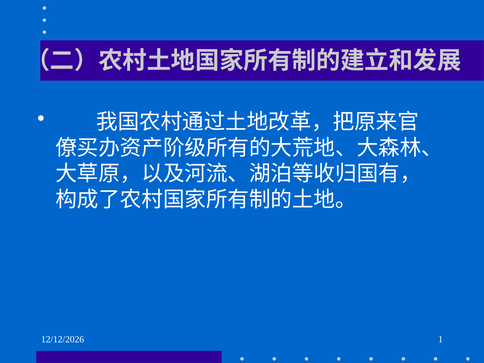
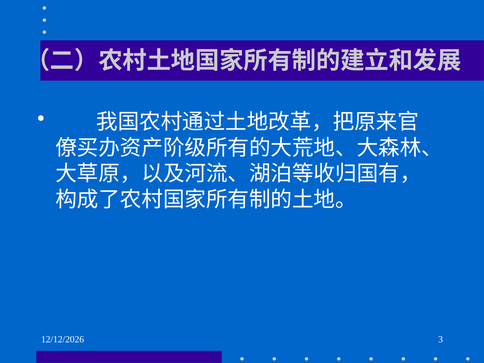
1: 1 -> 3
